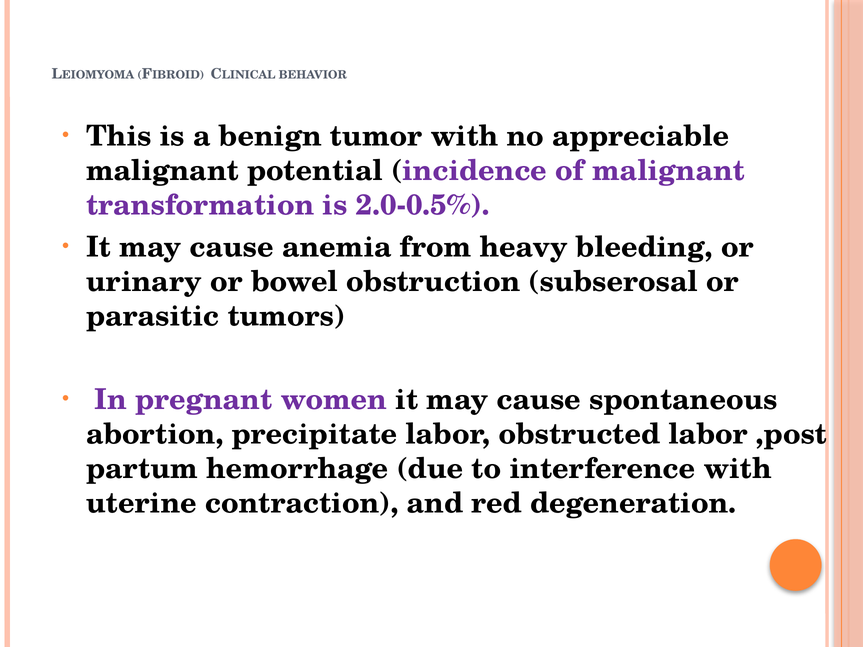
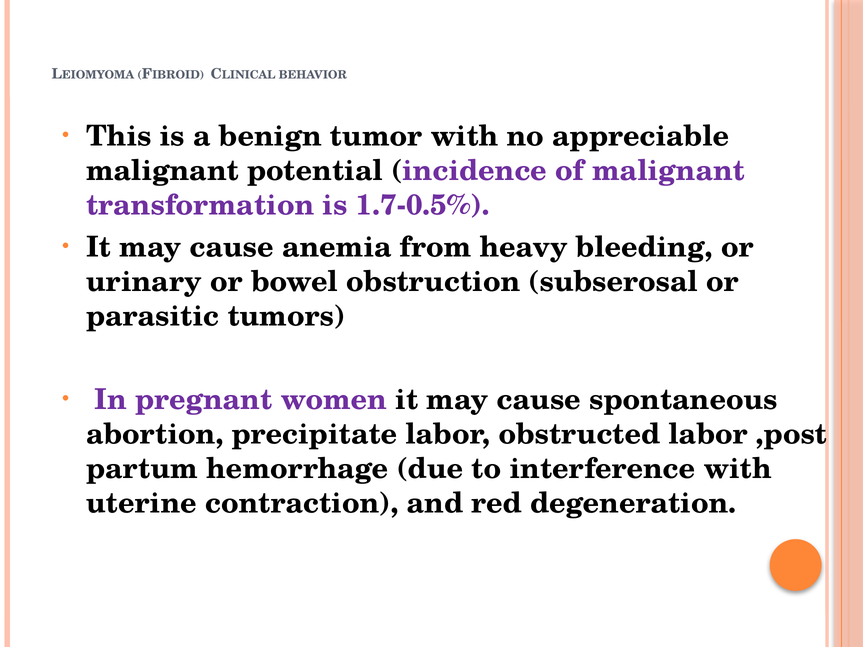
2.0-0.5%: 2.0-0.5% -> 1.7-0.5%
